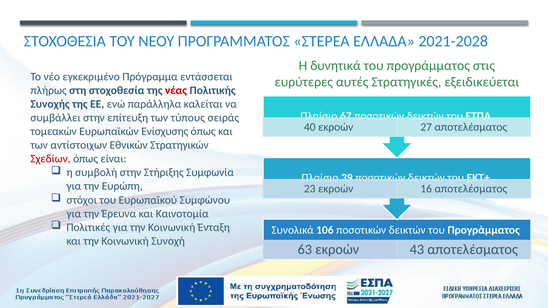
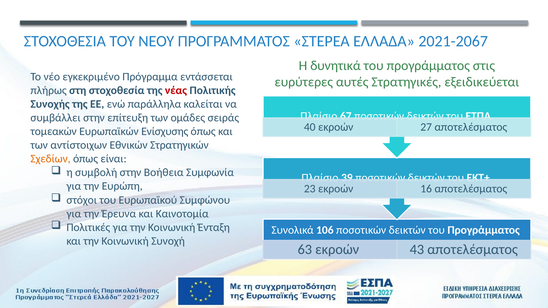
2021-2028: 2021-2028 -> 2021-2067
τύπους: τύπους -> ομάδες
Σχεδίων colour: red -> orange
Στήριξης: Στήριξης -> Βοήθεια
